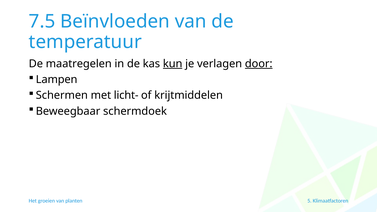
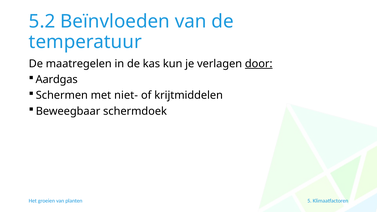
7.5: 7.5 -> 5.2
kun underline: present -> none
Lampen: Lampen -> Aardgas
licht-: licht- -> niet-
